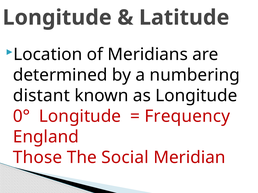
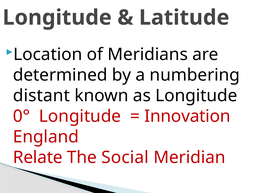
Frequency: Frequency -> Innovation
Those: Those -> Relate
